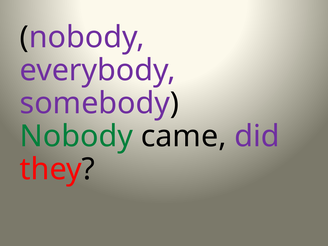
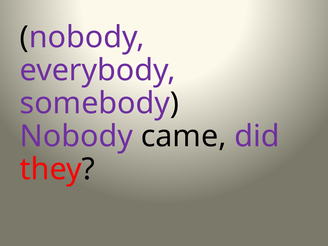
Nobody at (76, 136) colour: green -> purple
